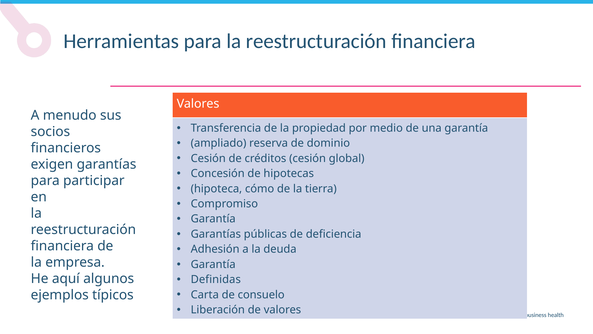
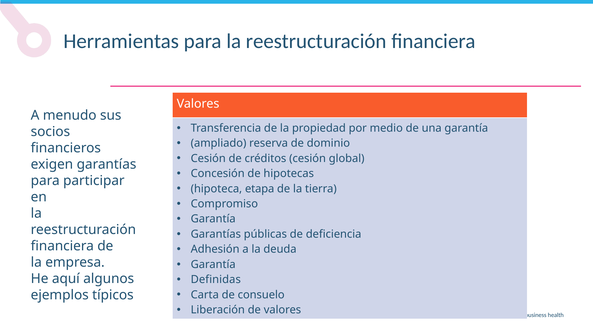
cómo: cómo -> etapa
